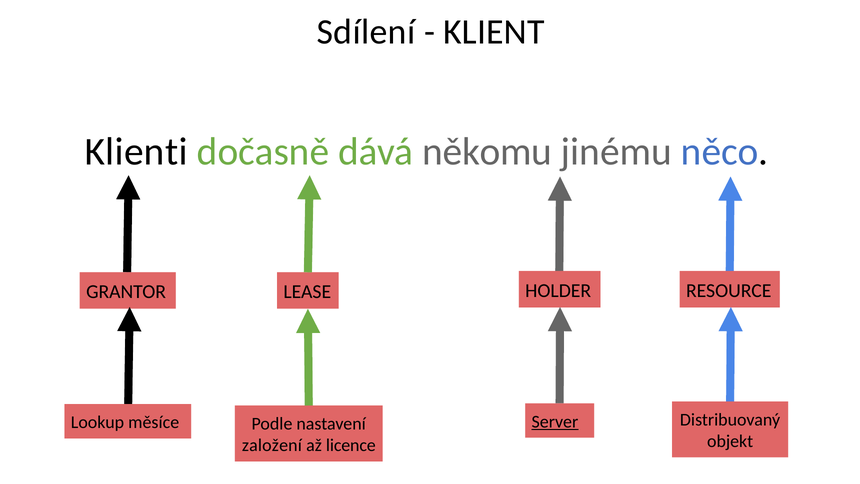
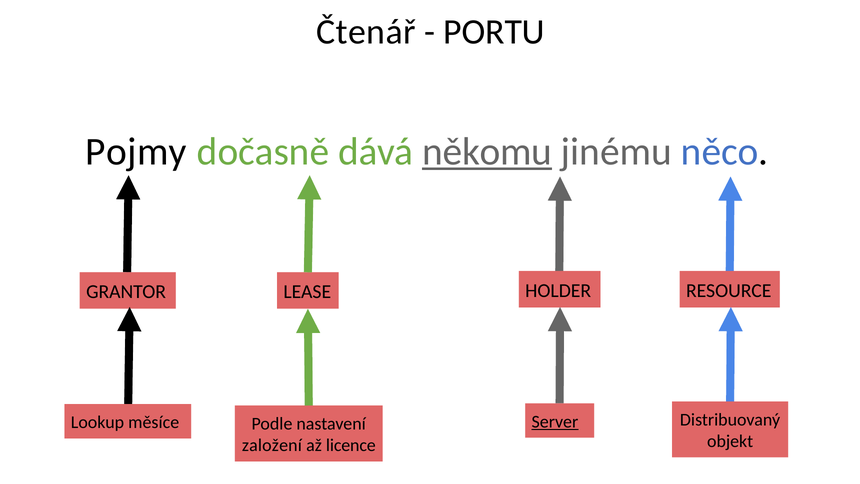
Sdílení: Sdílení -> Čtenář
KLIENT: KLIENT -> PORTU
Klienti: Klienti -> Pojmy
někomu underline: none -> present
